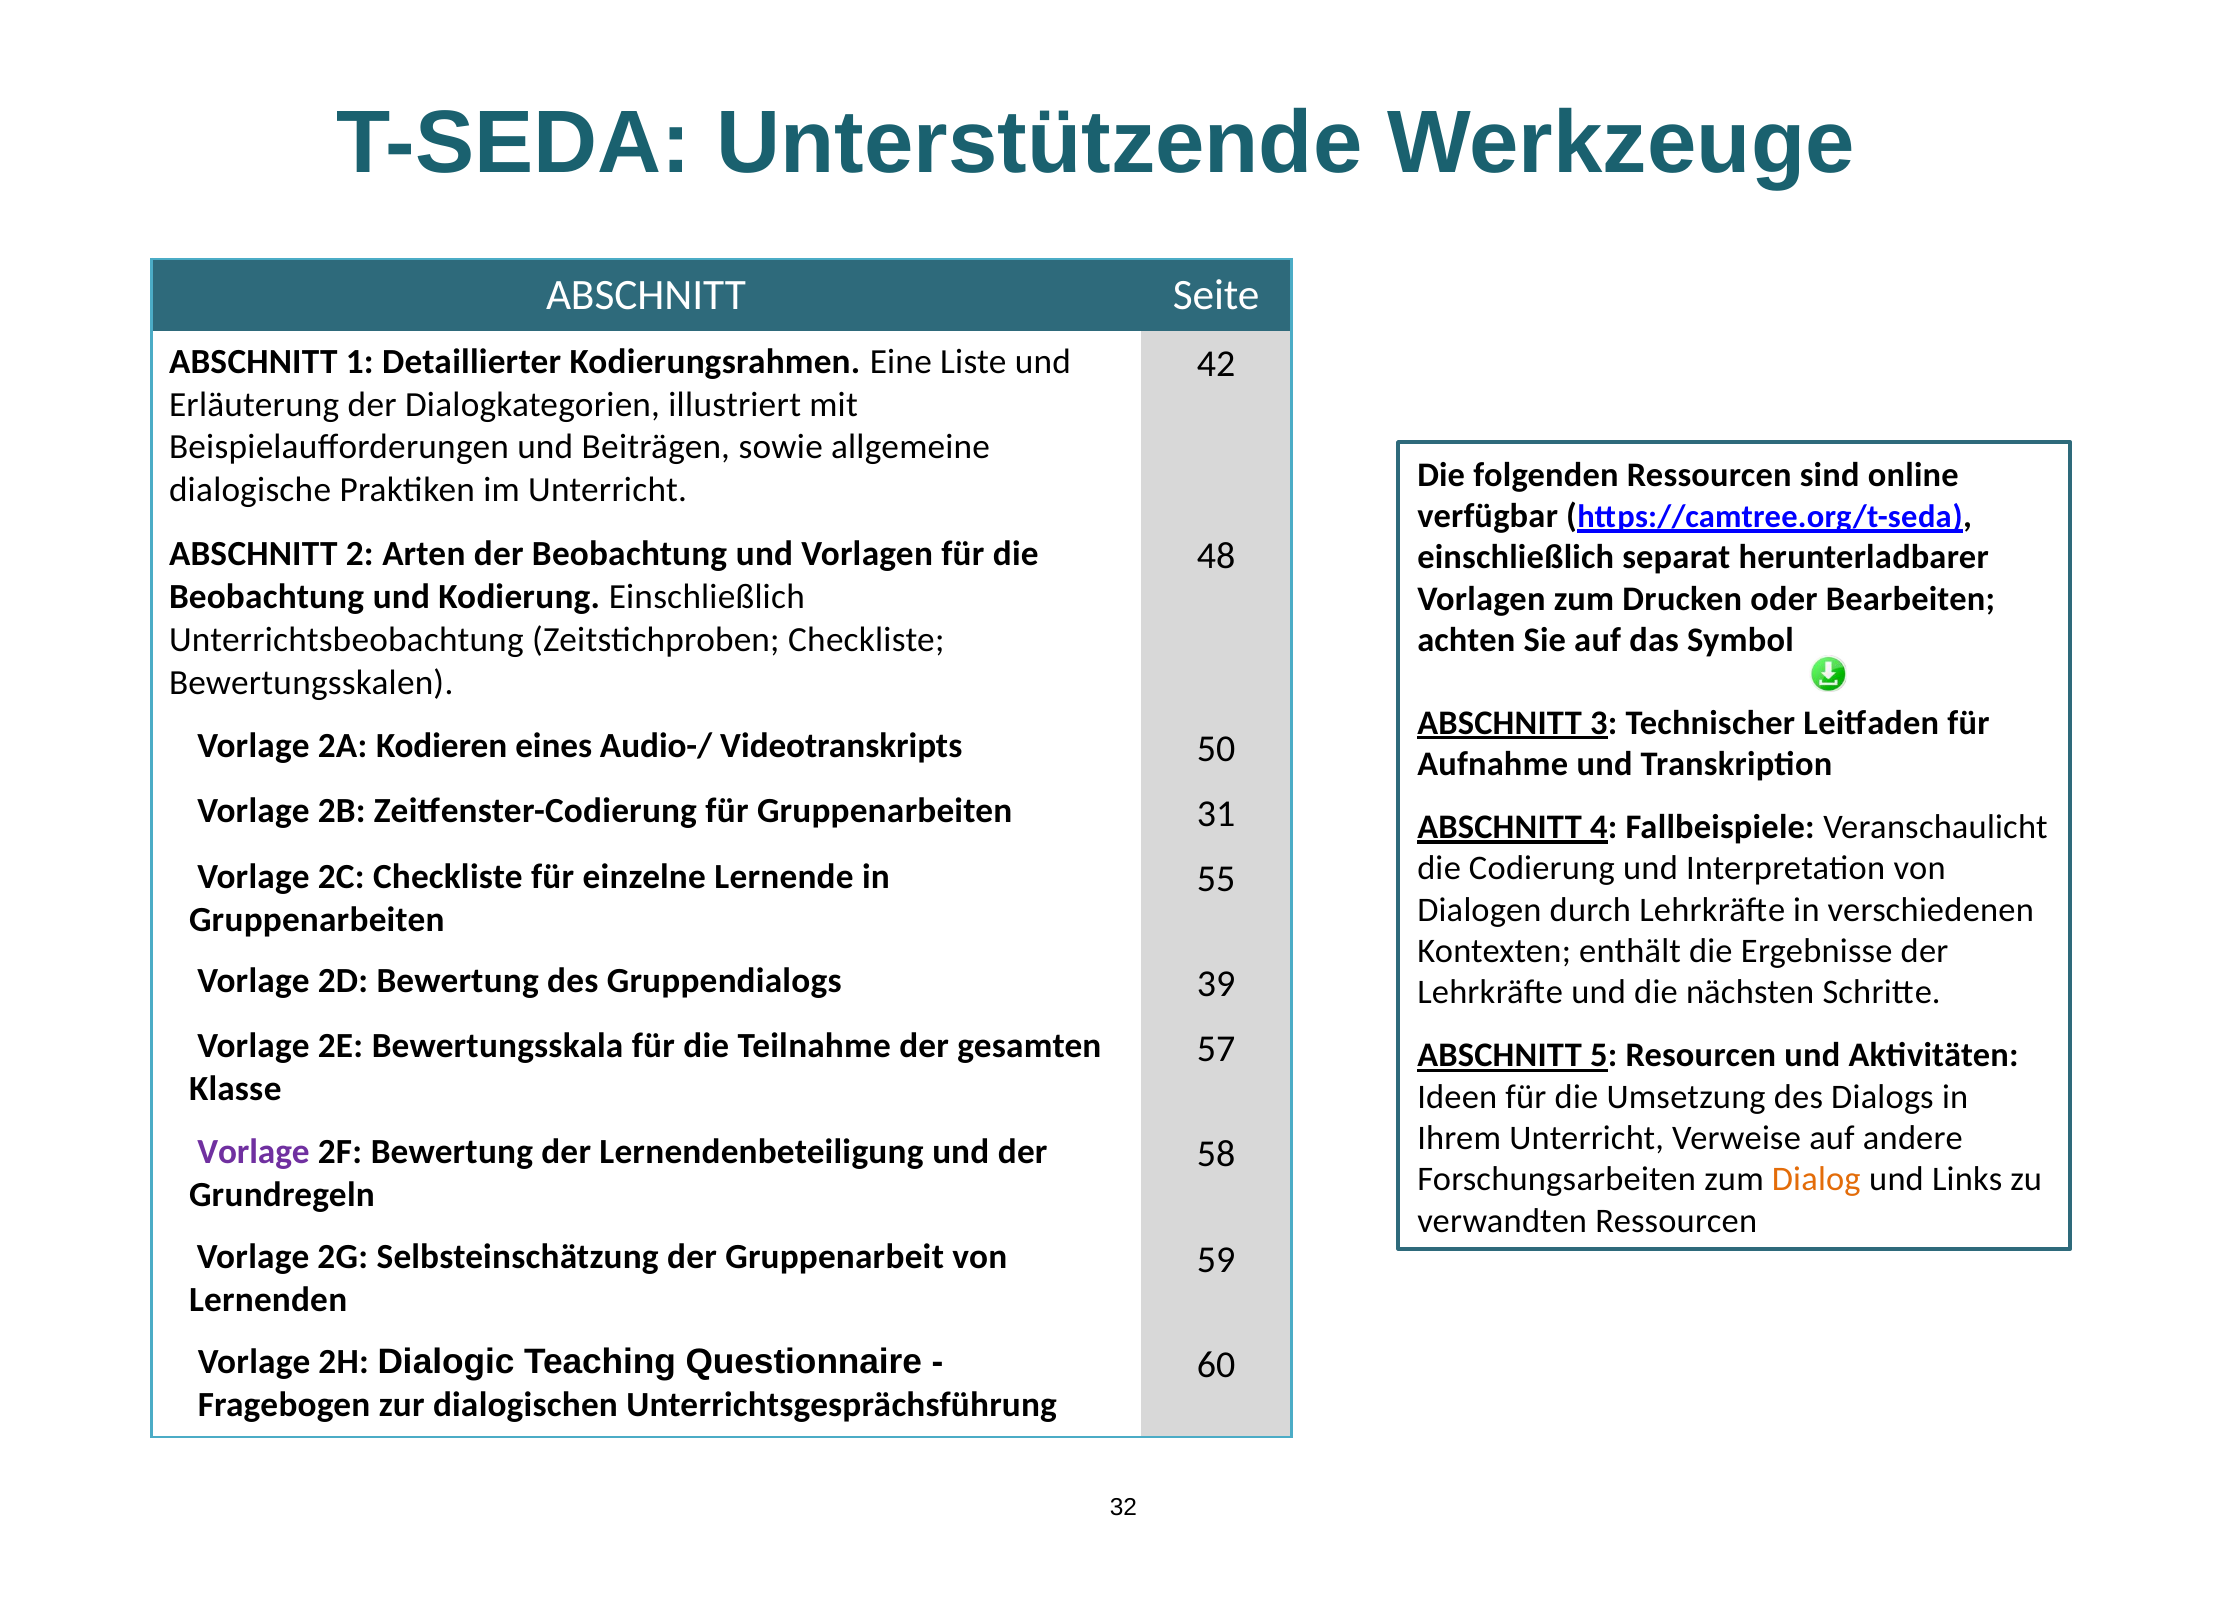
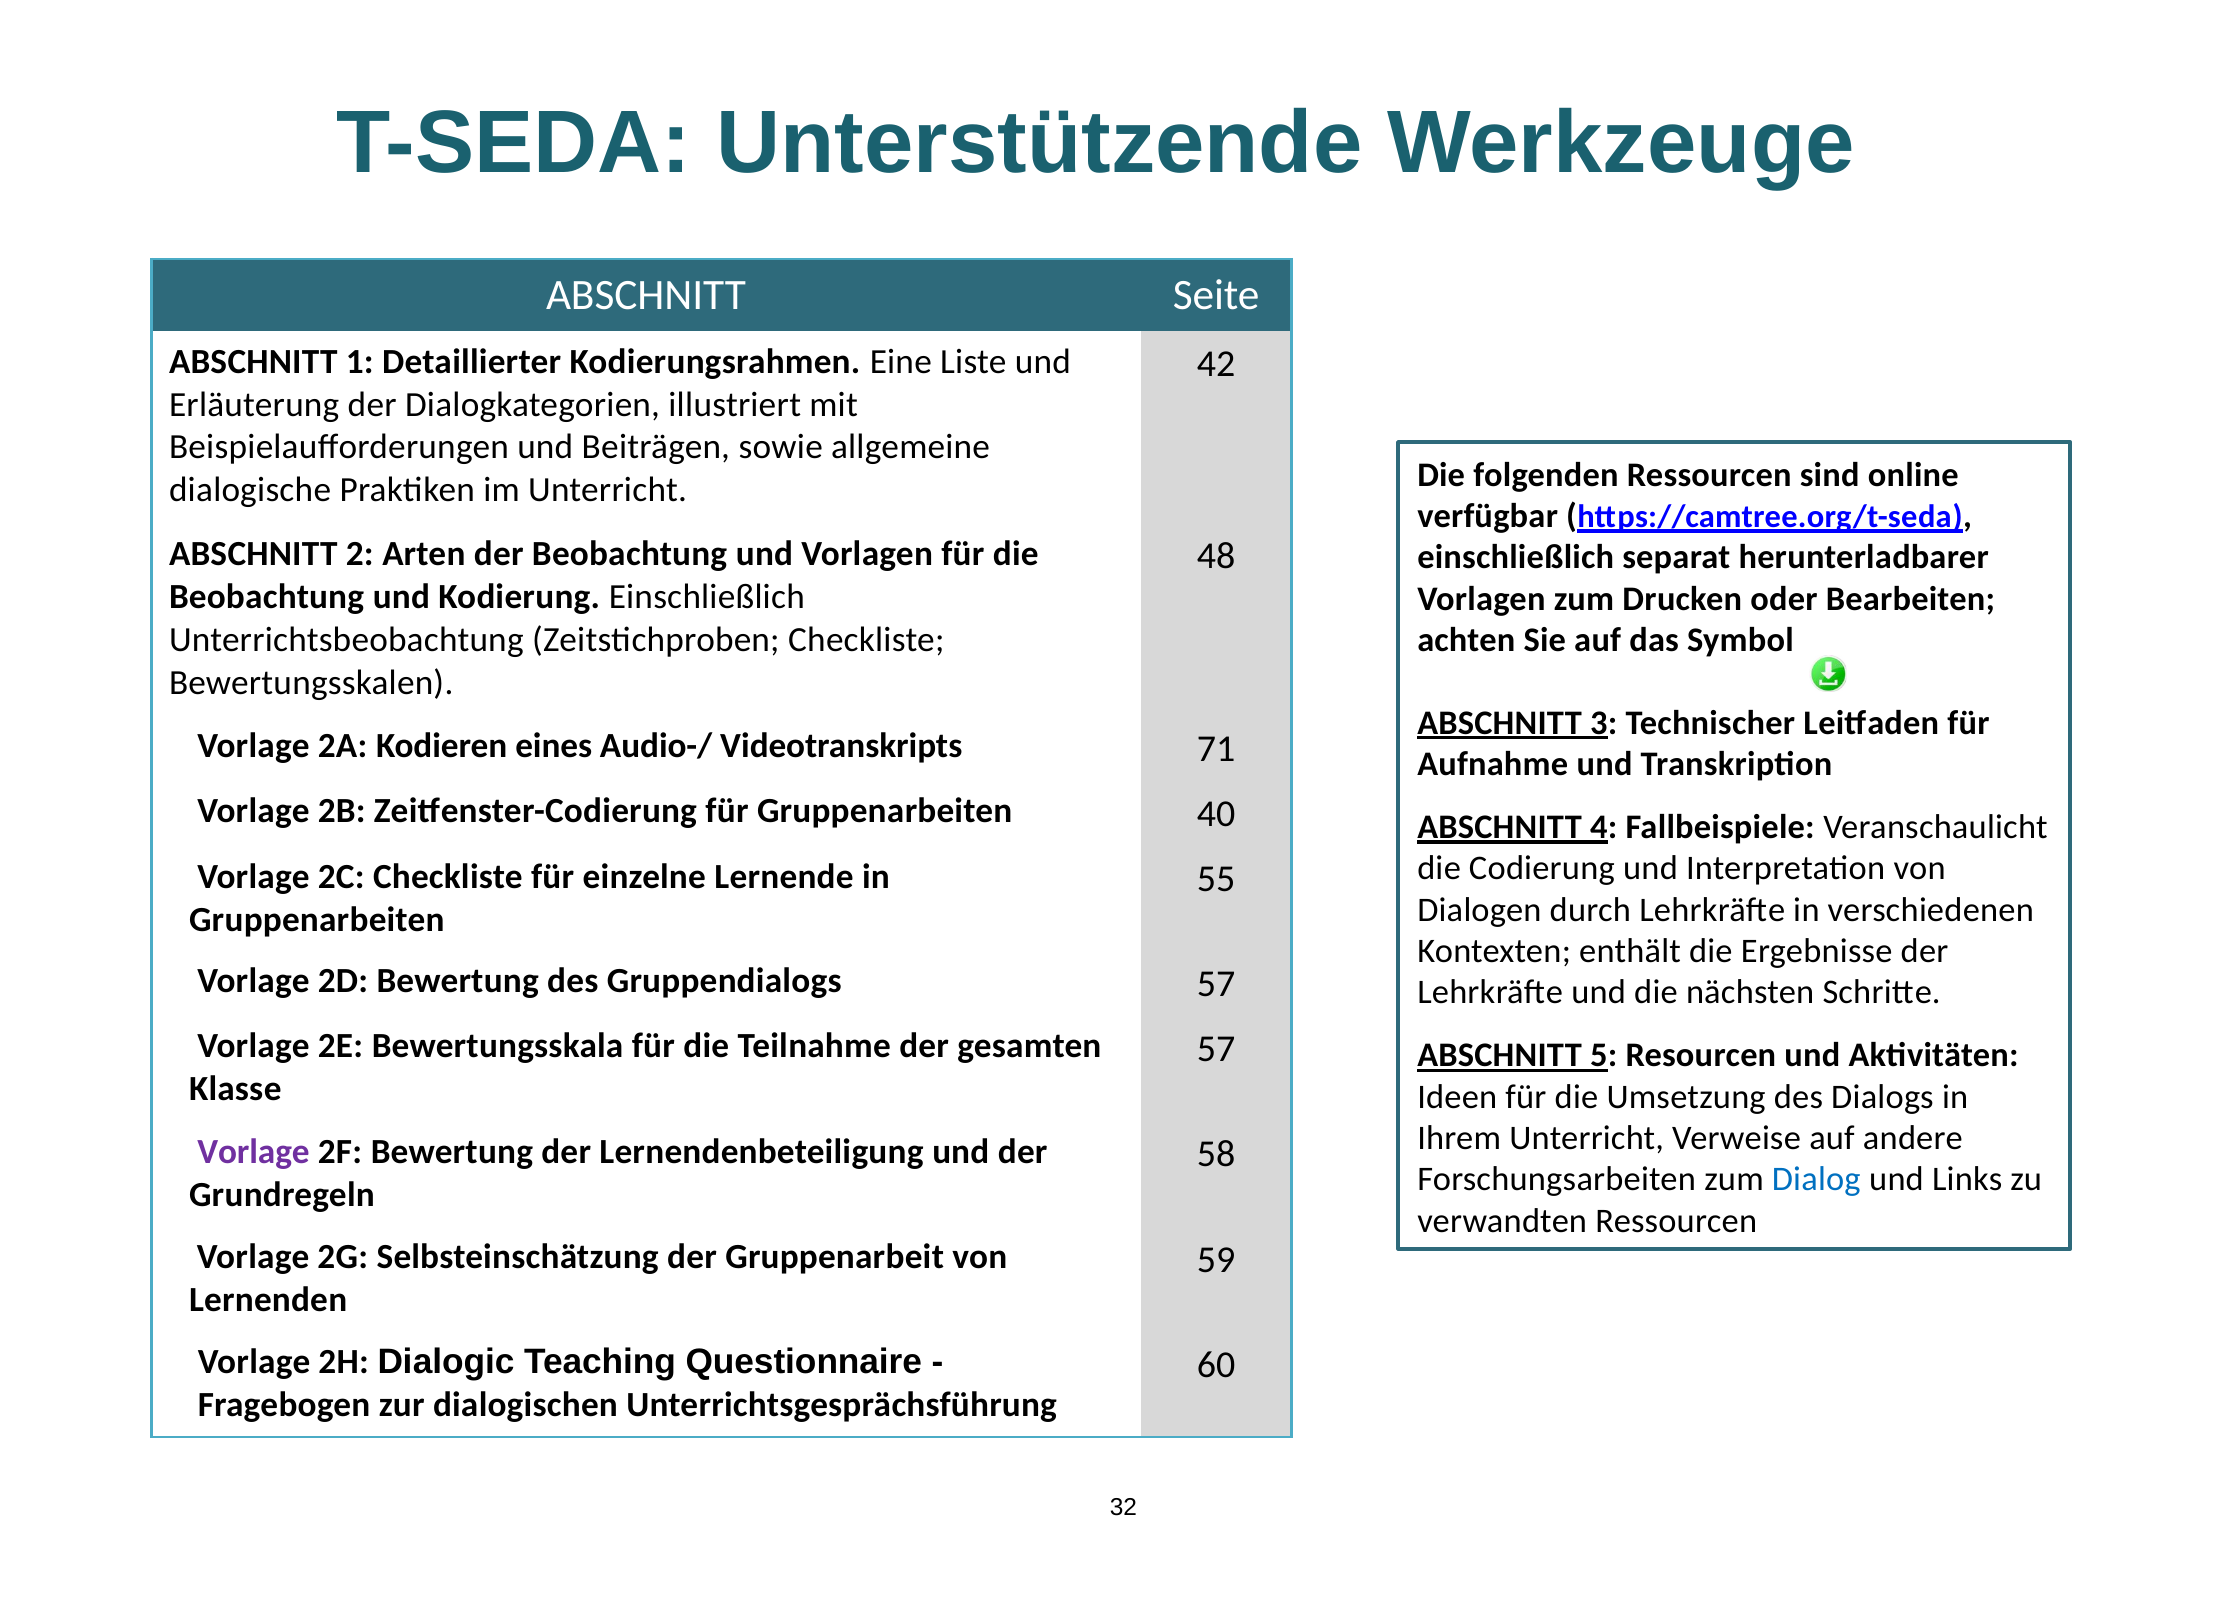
50: 50 -> 71
31: 31 -> 40
Gruppendialogs 39: 39 -> 57
Dialog colour: orange -> blue
